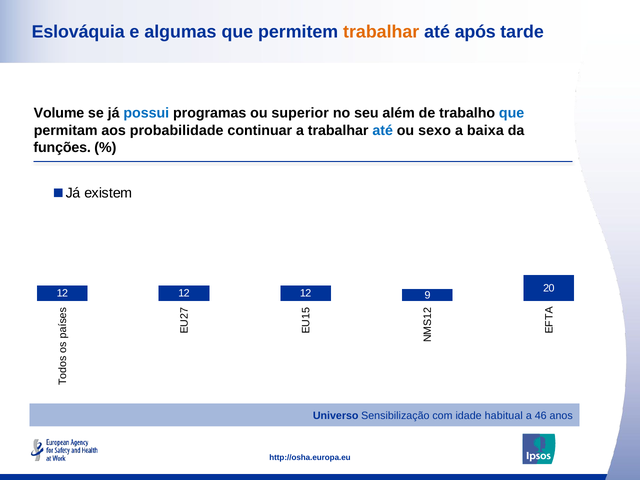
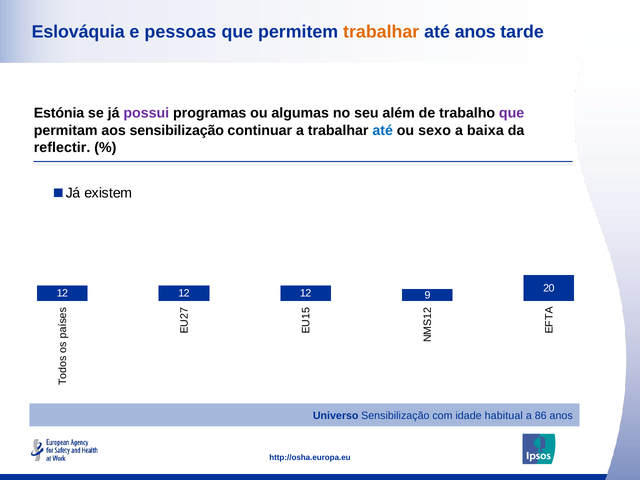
algumas: algumas -> pessoas
até após: após -> anos
Volume: Volume -> Estónia
possui colour: blue -> purple
superior: superior -> algumas
que at (512, 113) colour: blue -> purple
aos probabilidade: probabilidade -> sensibilização
funções: funções -> reflectir
46: 46 -> 86
